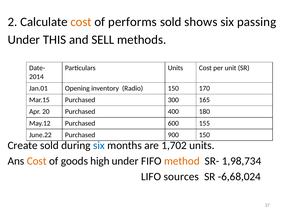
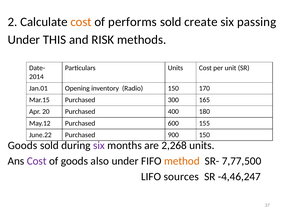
shows: shows -> create
SELL: SELL -> RISK
Create at (23, 146): Create -> Goods
six at (99, 146) colour: blue -> purple
1,702: 1,702 -> 2,268
Cost at (37, 161) colour: orange -> purple
high: high -> also
1,98,734: 1,98,734 -> 7,77,500
-6,68,024: -6,68,024 -> -4,46,247
